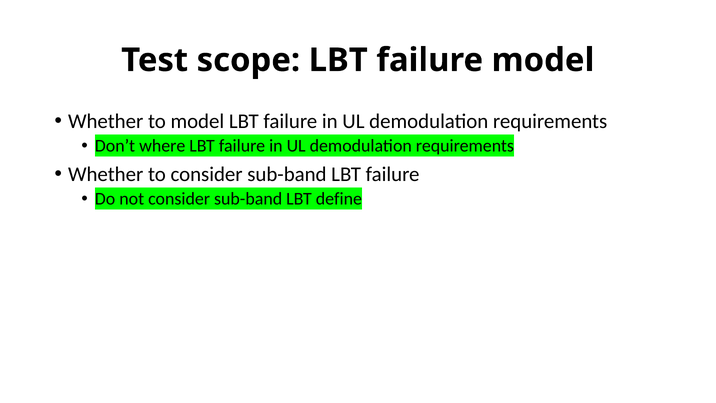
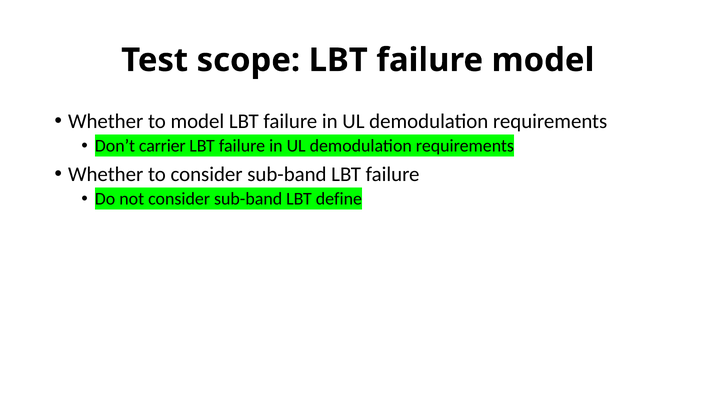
where: where -> carrier
